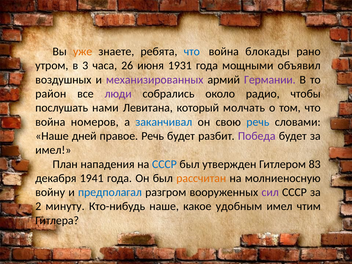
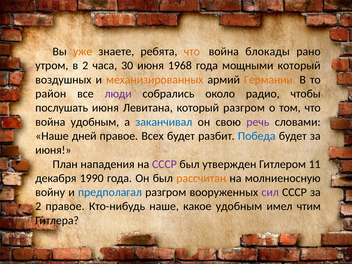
что at (192, 51) colour: blue -> orange
в 3: 3 -> 2
26: 26 -> 30
1931: 1931 -> 1968
мощными объявил: объявил -> который
механизированных colour: purple -> orange
Германии colour: purple -> orange
послушать нами: нами -> июня
который молчать: молчать -> разгром
война номеров: номеров -> удобным
речь at (258, 122) colour: blue -> purple
правое Речь: Речь -> Всех
Победа colour: purple -> blue
имел at (53, 150): имел -> июня
СССР at (164, 164) colour: blue -> purple
83: 83 -> 11
1941: 1941 -> 1990
2 минуту: минуту -> правое
